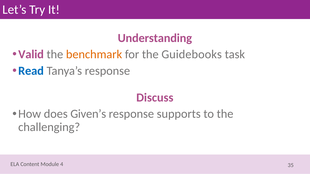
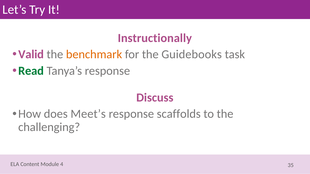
Understanding: Understanding -> Instructionally
Read colour: blue -> green
Given’s: Given’s -> Meet’s
supports: supports -> scaffolds
